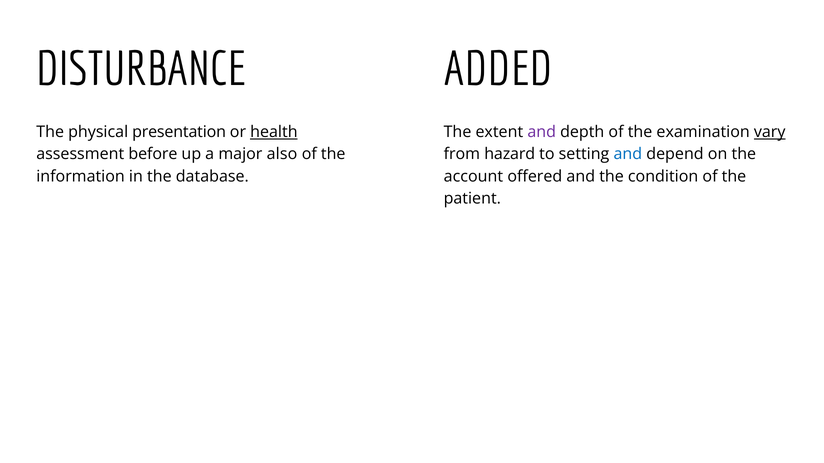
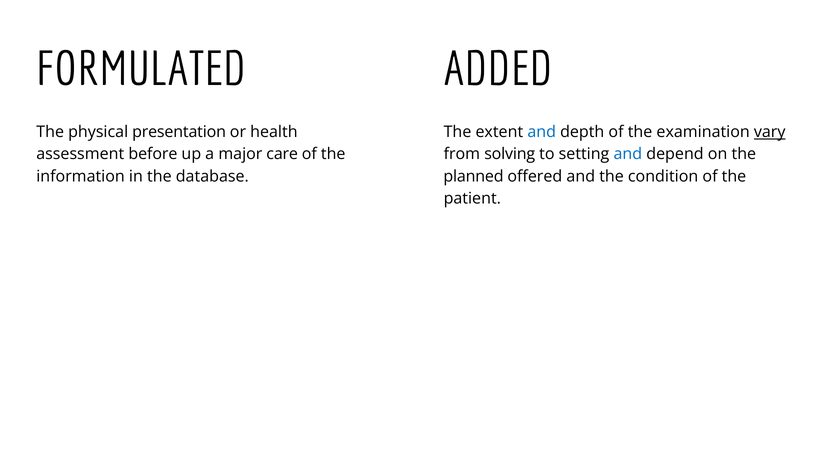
DISTURBANCE: DISTURBANCE -> FORMULATED
health underline: present -> none
and at (542, 132) colour: purple -> blue
also: also -> care
hazard: hazard -> solving
account: account -> planned
